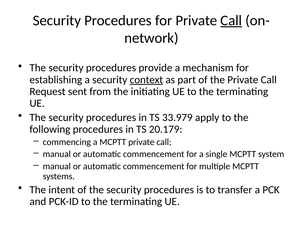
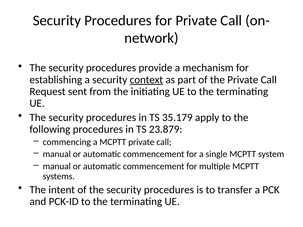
Call at (231, 20) underline: present -> none
33.979: 33.979 -> 35.179
20.179: 20.179 -> 23.879
